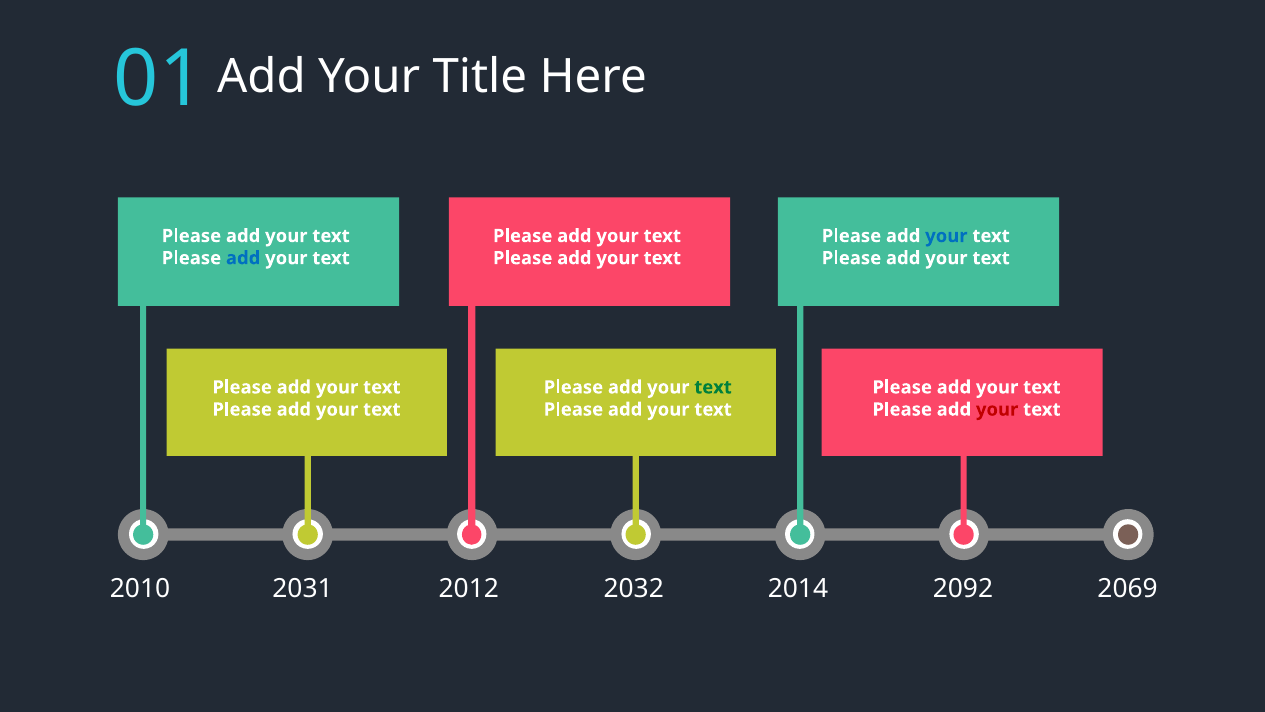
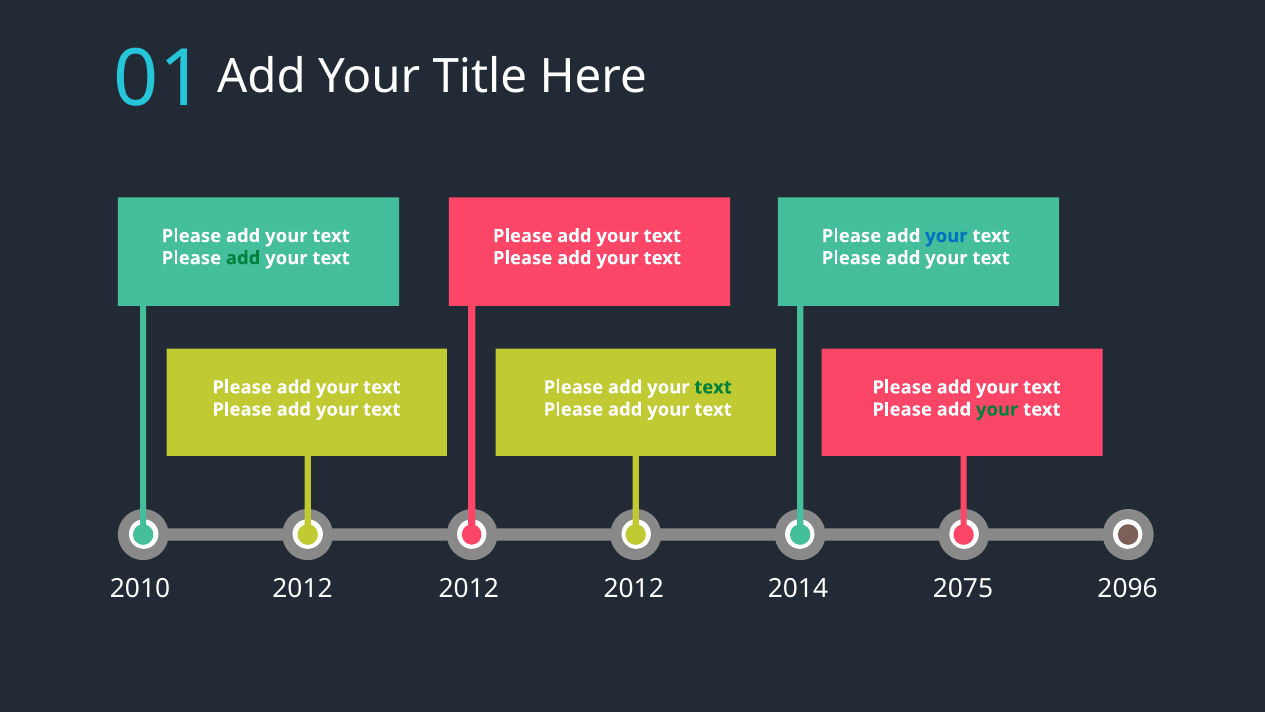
add at (243, 258) colour: blue -> green
your at (997, 409) colour: red -> green
2010 2031: 2031 -> 2012
2032 at (634, 588): 2032 -> 2012
2092: 2092 -> 2075
2069: 2069 -> 2096
